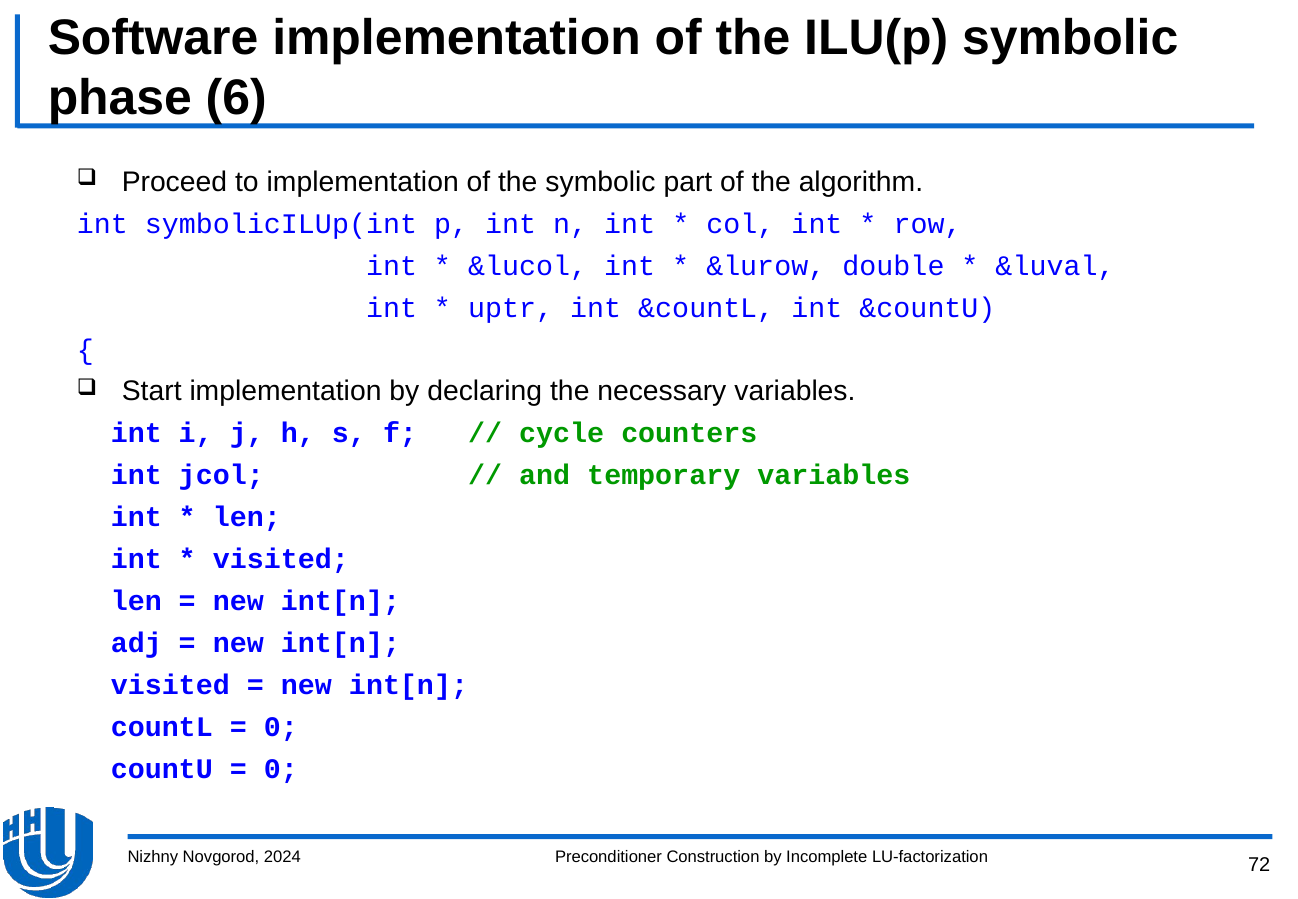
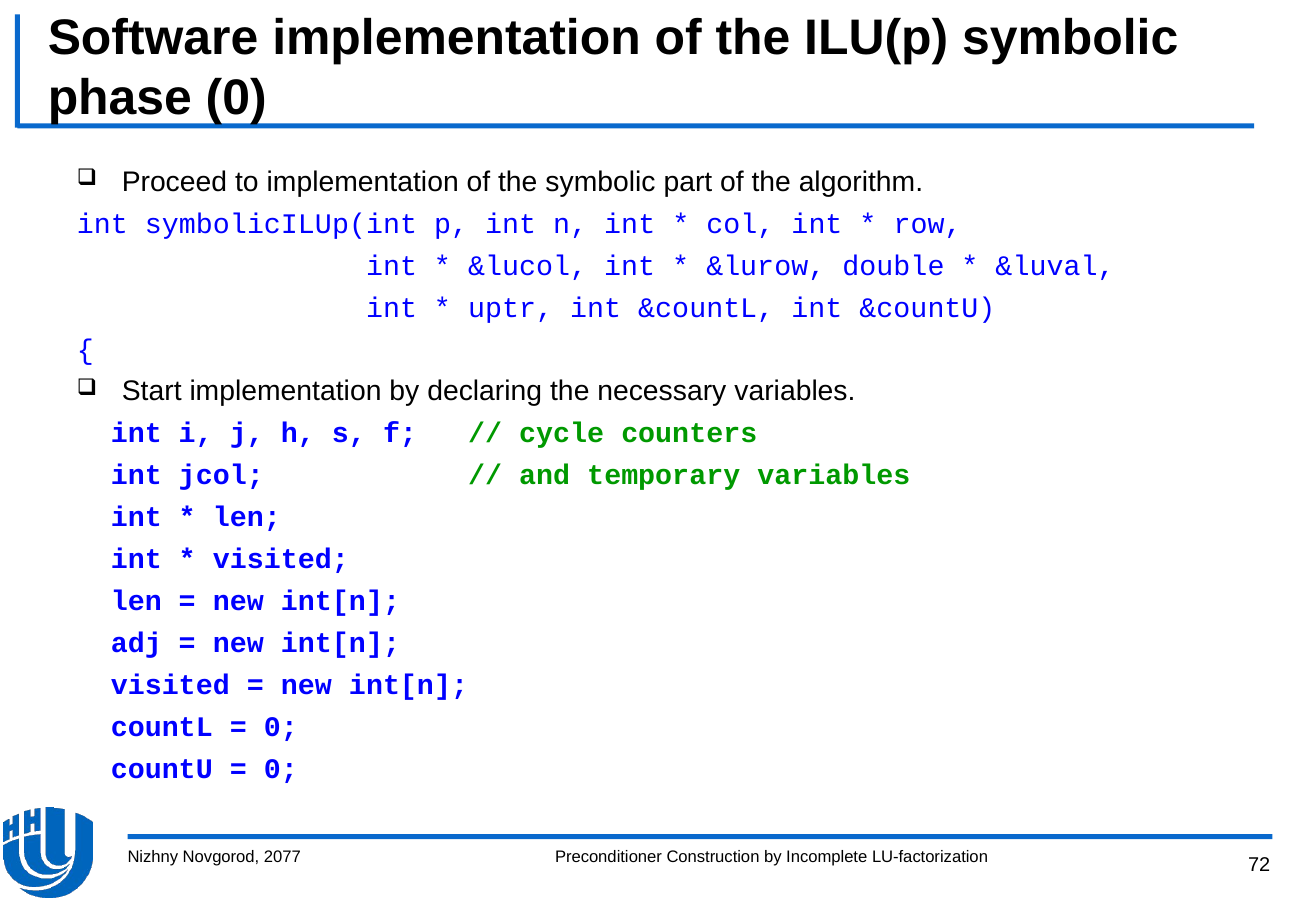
phase 6: 6 -> 0
2024: 2024 -> 2077
